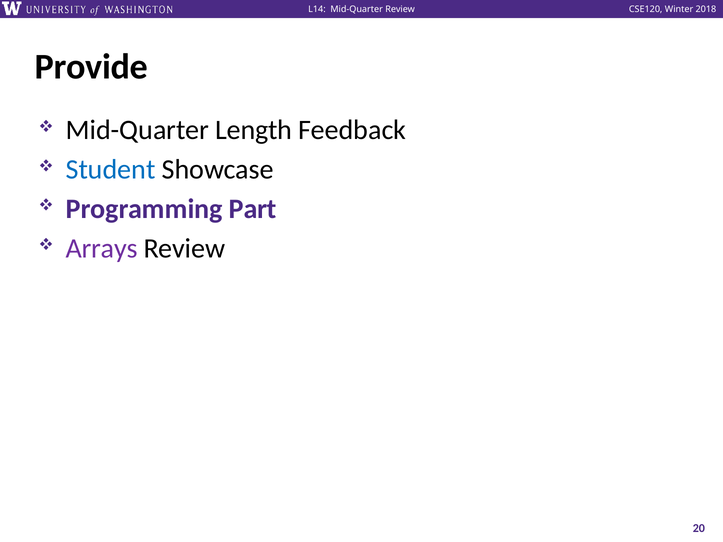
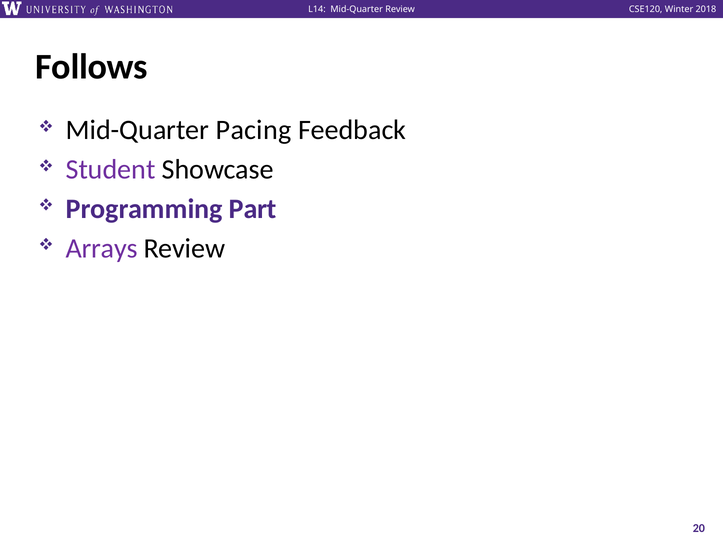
Provide: Provide -> Follows
Length: Length -> Pacing
Student colour: blue -> purple
